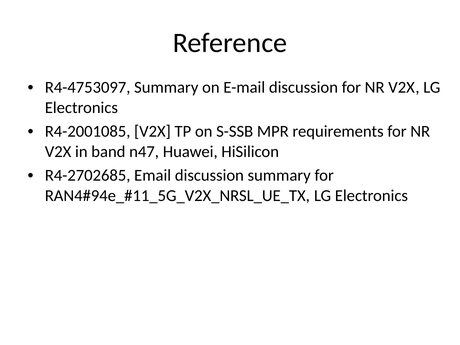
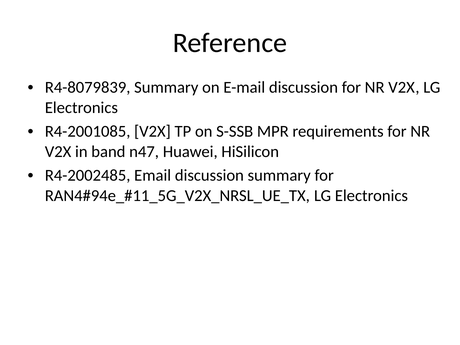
R4-4753097: R4-4753097 -> R4-8079839
R4-2702685: R4-2702685 -> R4-2002485
